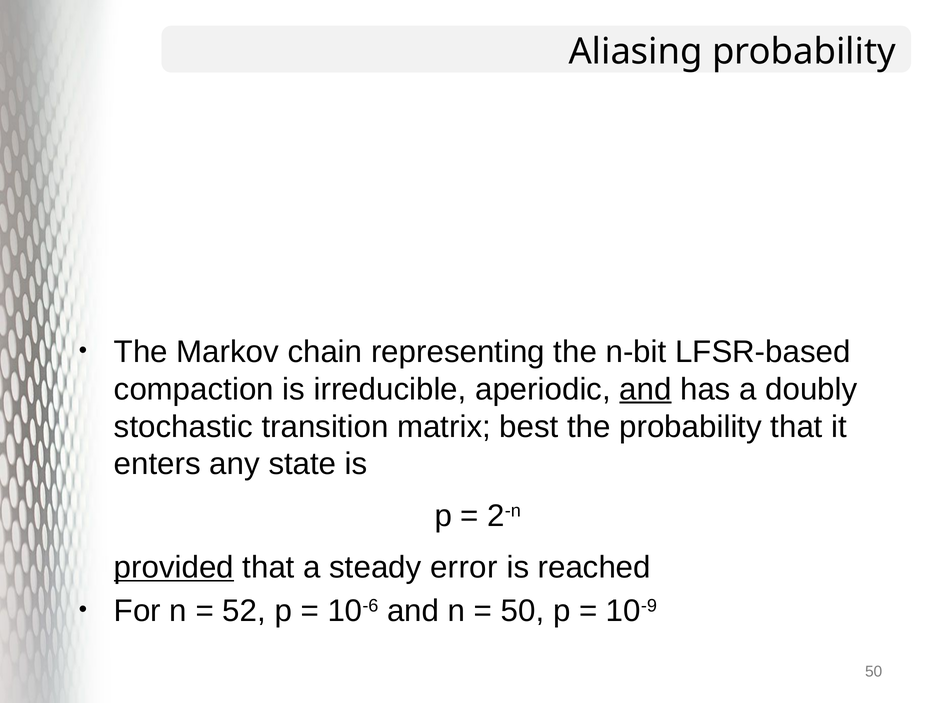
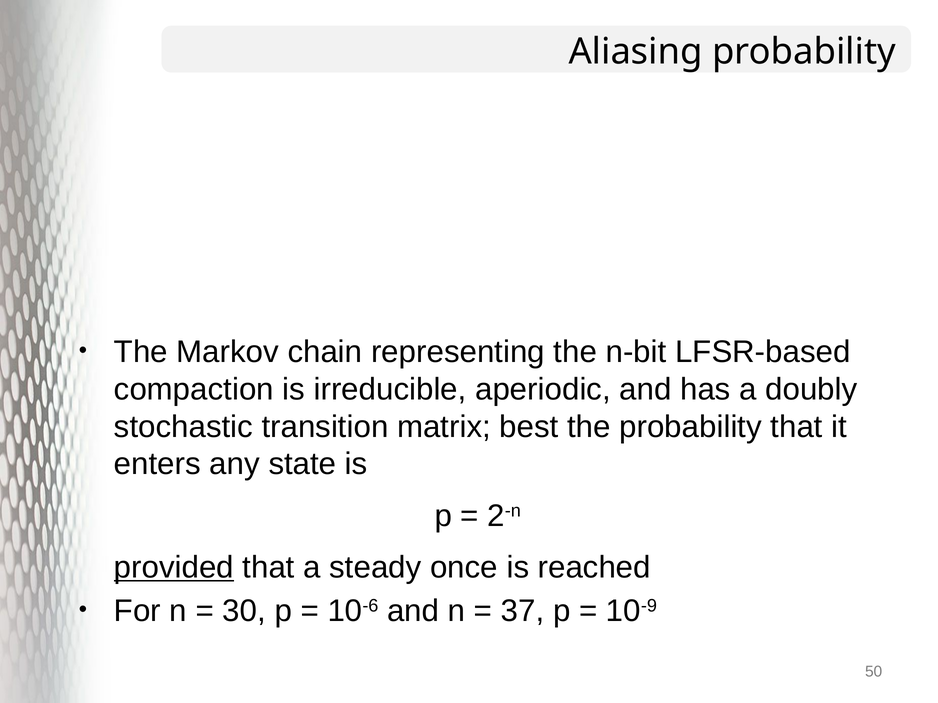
and at (645, 389) underline: present -> none
error: error -> once
52: 52 -> 30
50 at (523, 611): 50 -> 37
